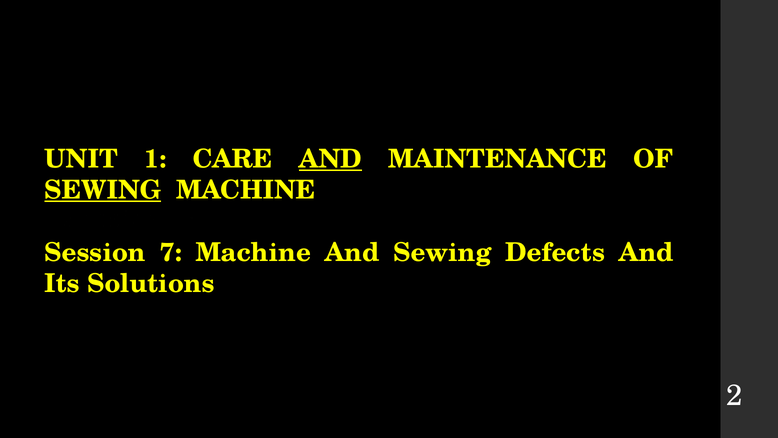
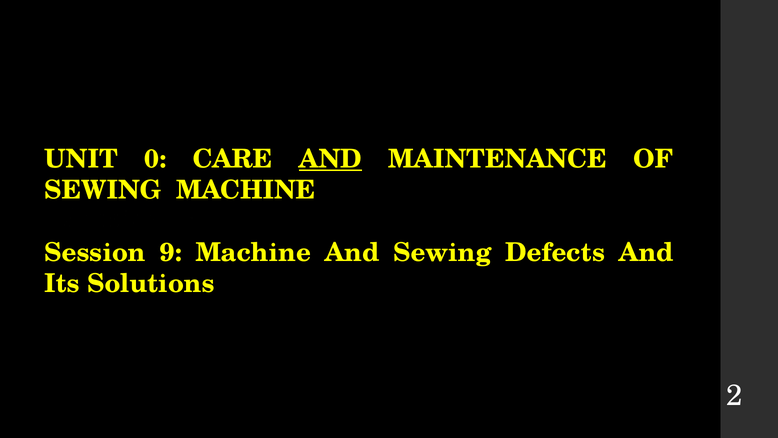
1: 1 -> 0
SEWING at (103, 190) underline: present -> none
7: 7 -> 9
